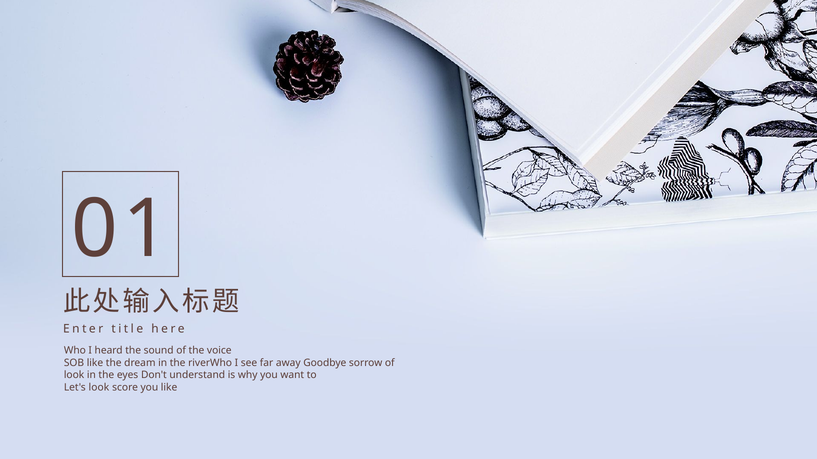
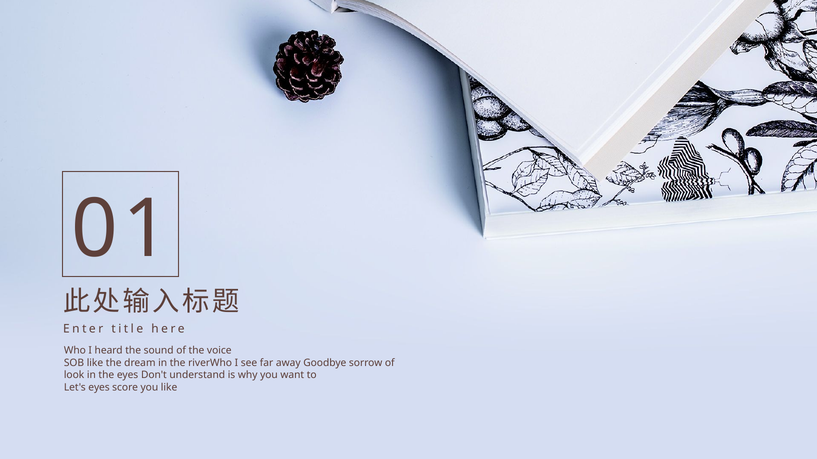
Let's look: look -> eyes
